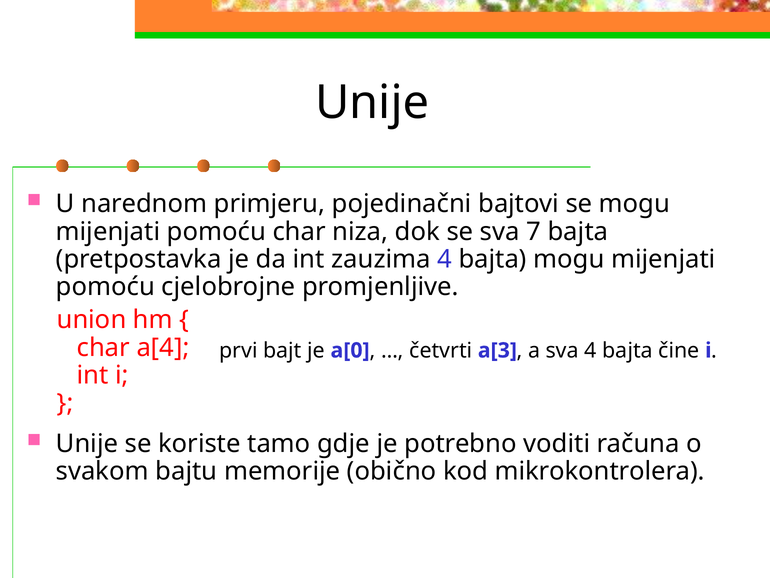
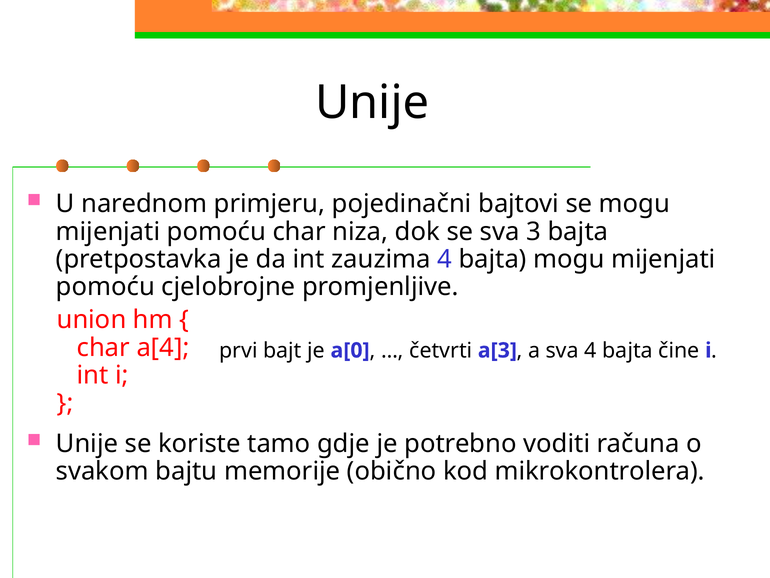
7: 7 -> 3
